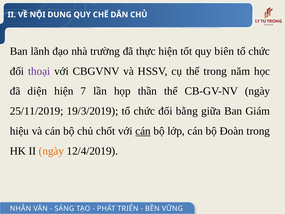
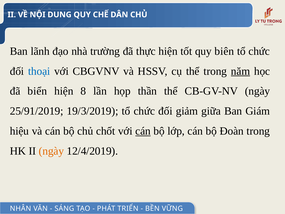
thoại colour: purple -> blue
năm underline: none -> present
diện: diện -> biển
7: 7 -> 8
25/11/2019: 25/11/2019 -> 25/91/2019
bằng: bằng -> giảm
